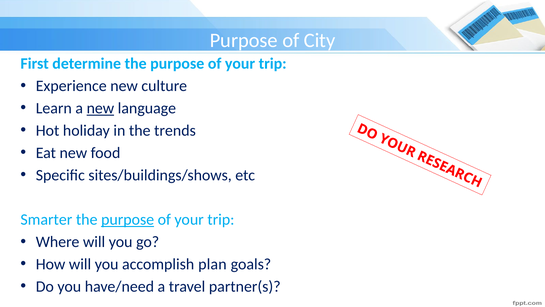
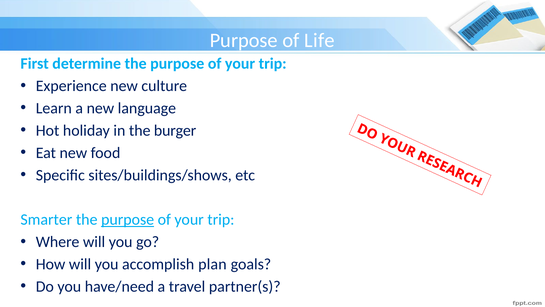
City: City -> Life
new at (100, 108) underline: present -> none
trends: trends -> burger
